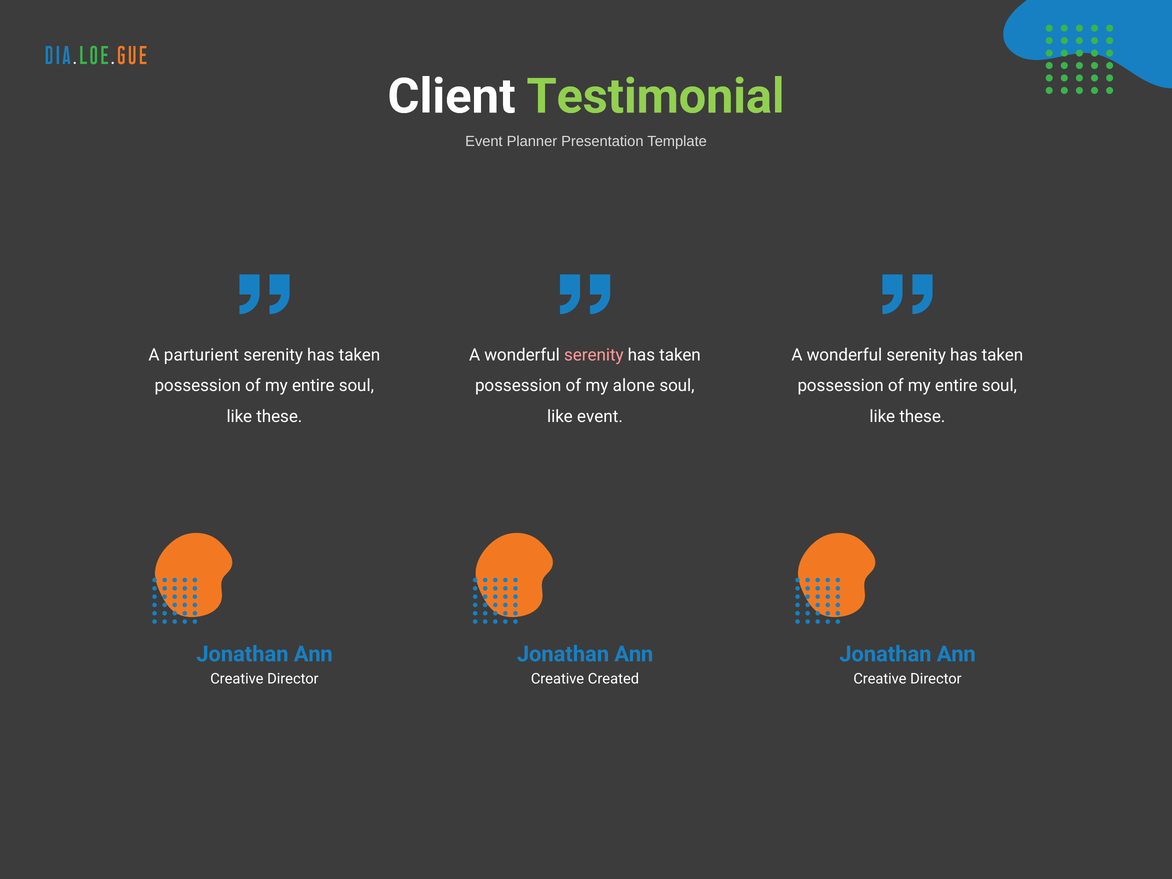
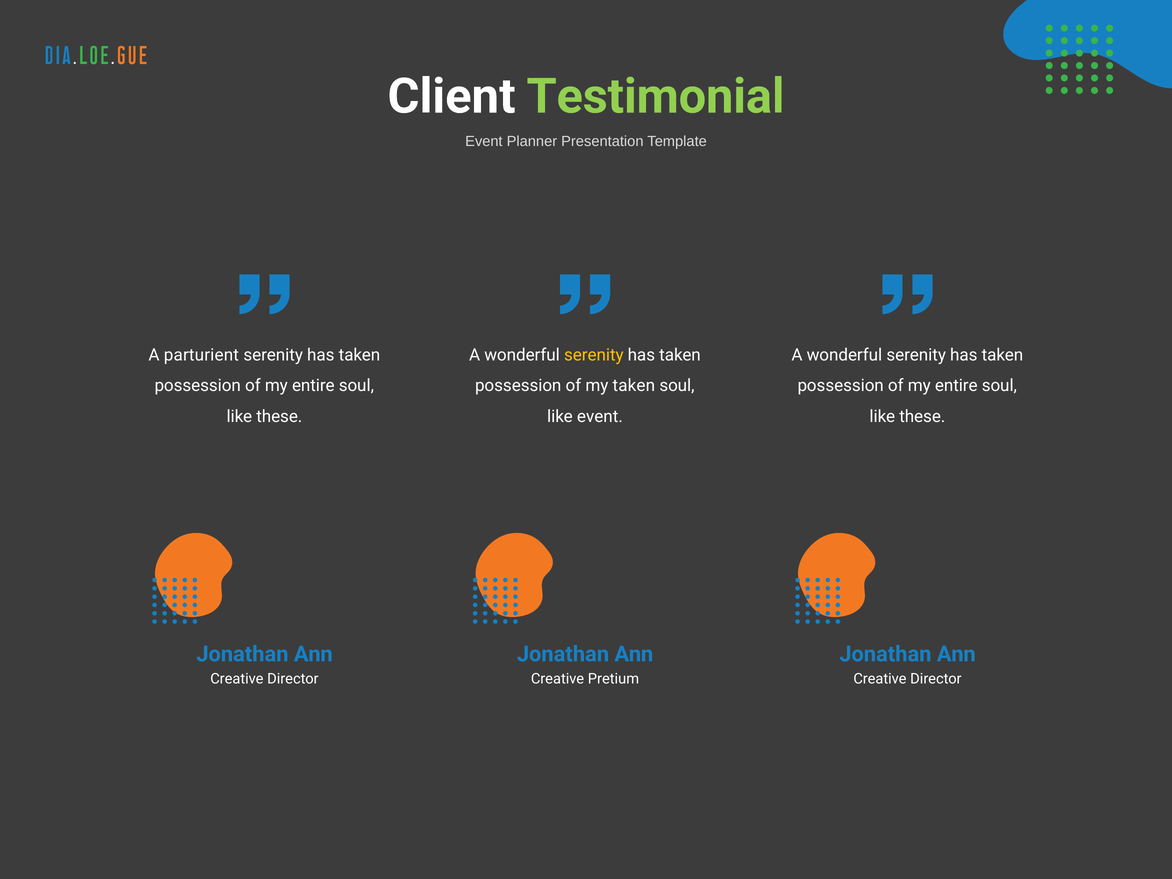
serenity at (594, 355) colour: pink -> yellow
my alone: alone -> taken
Created: Created -> Pretium
